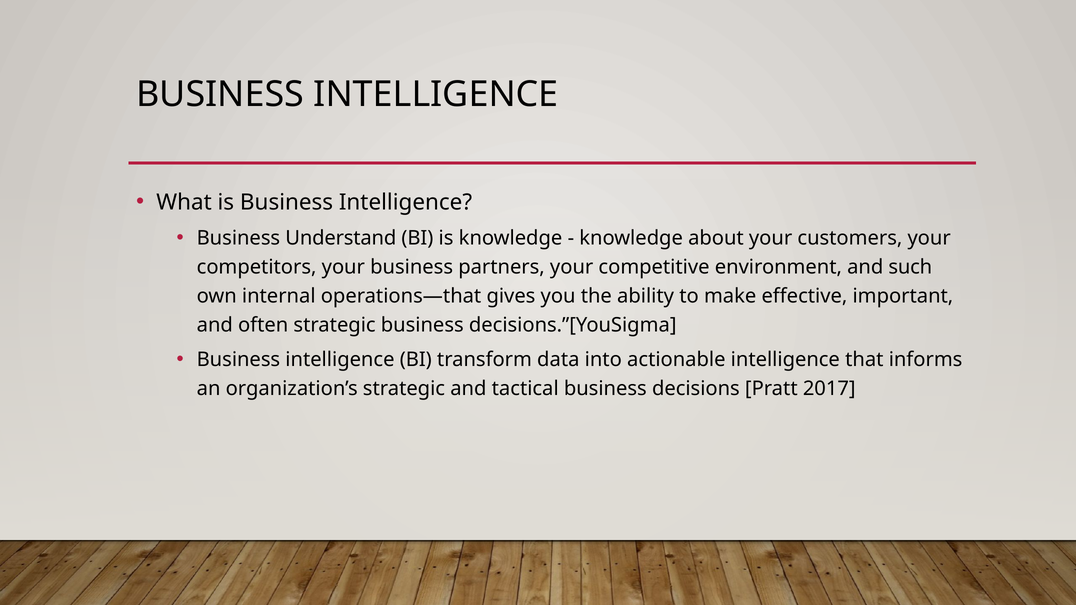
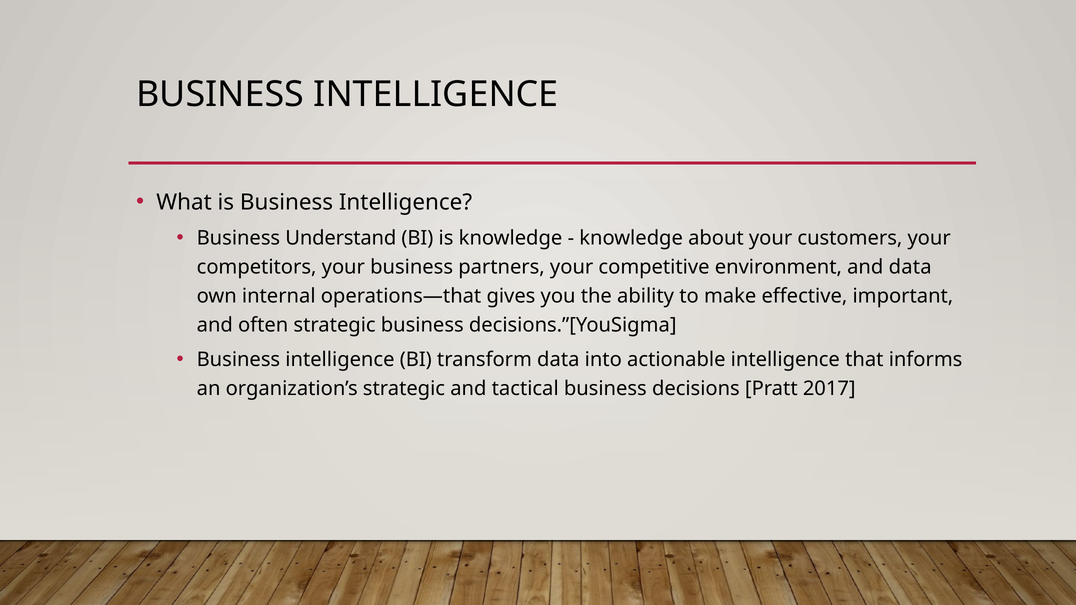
and such: such -> data
